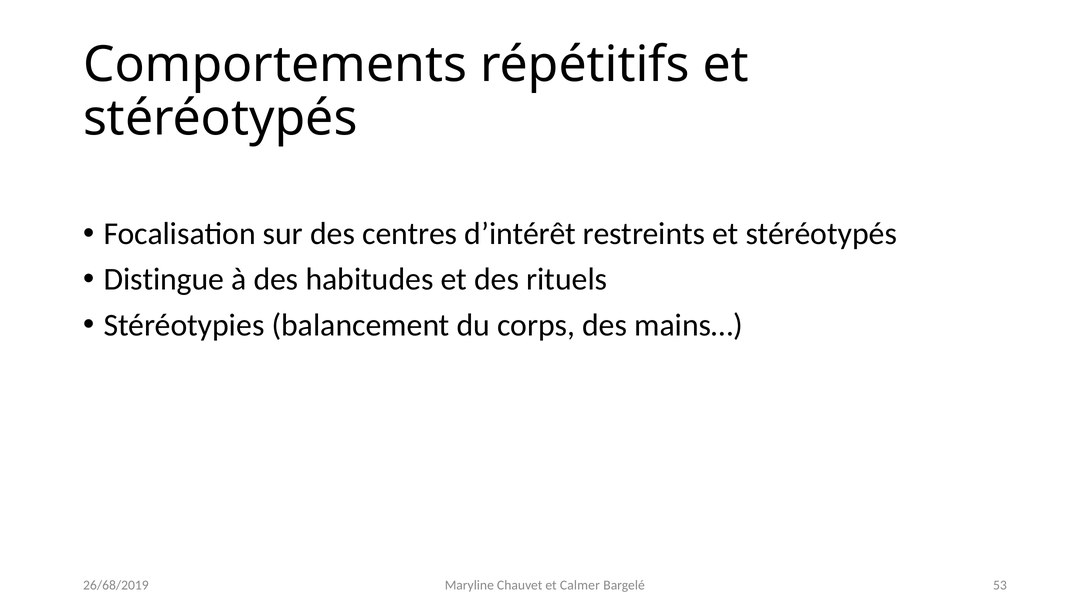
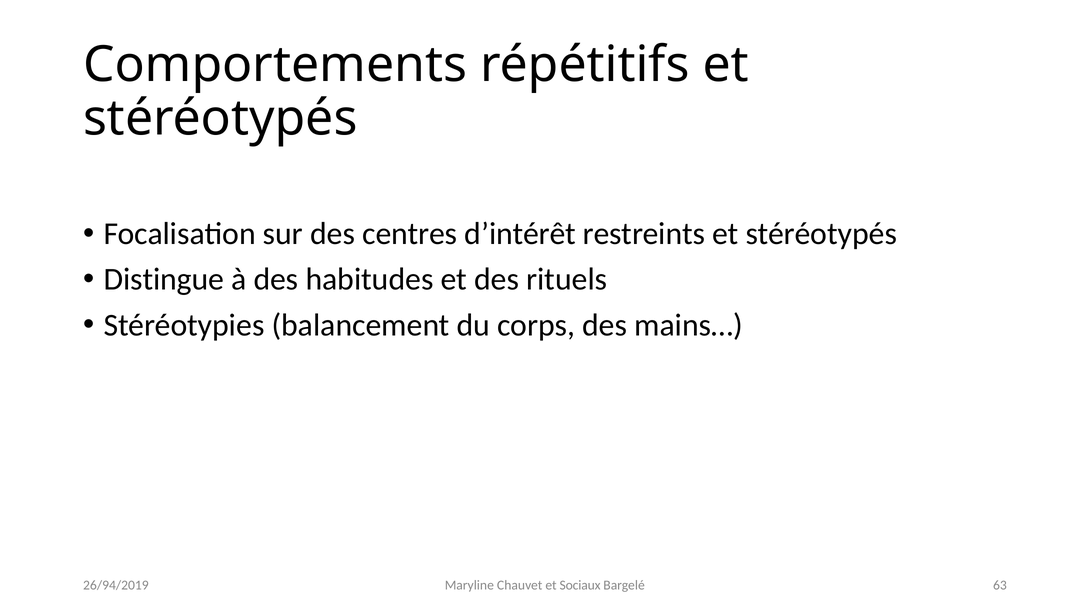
Calmer: Calmer -> Sociaux
53: 53 -> 63
26/68/2019: 26/68/2019 -> 26/94/2019
